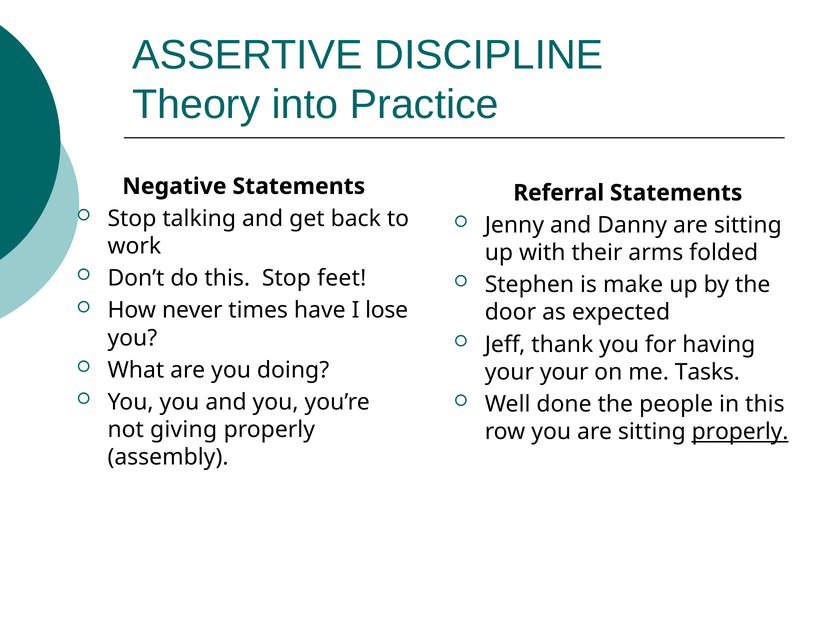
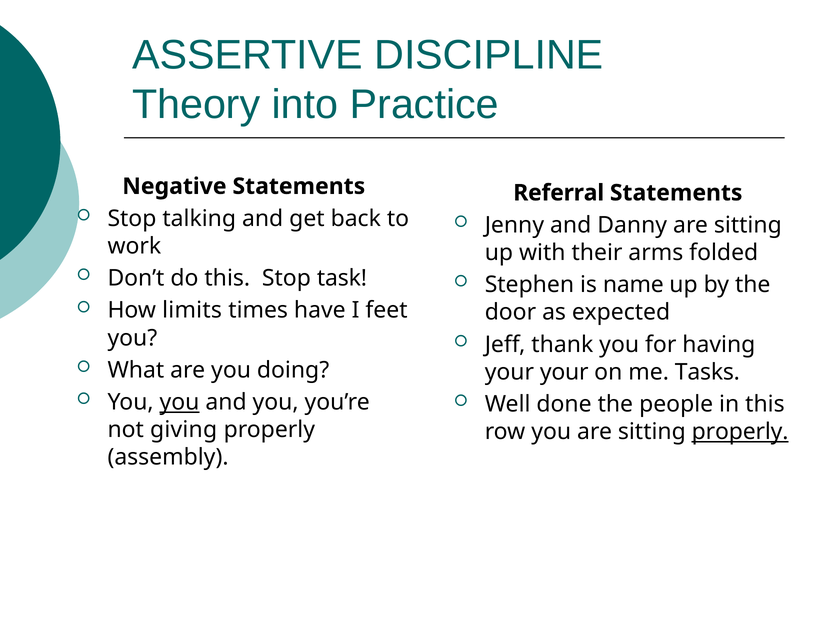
feet: feet -> task
make: make -> name
never: never -> limits
lose: lose -> feet
you at (179, 402) underline: none -> present
